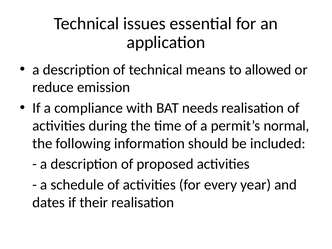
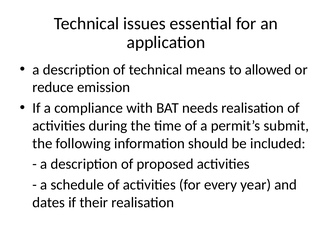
normal: normal -> submit
